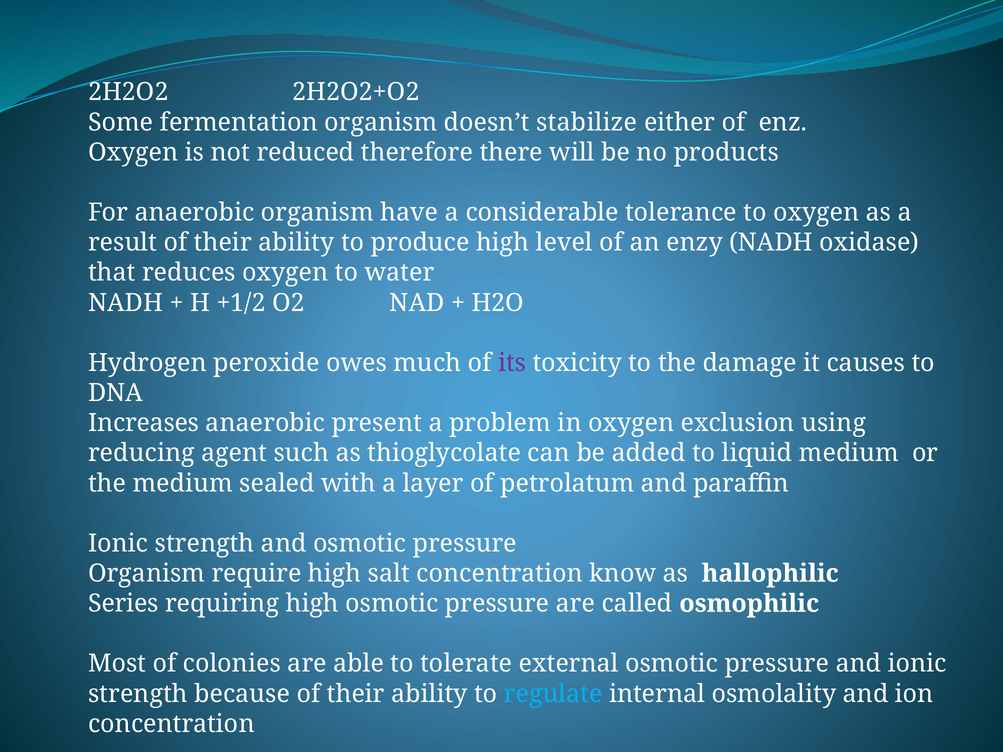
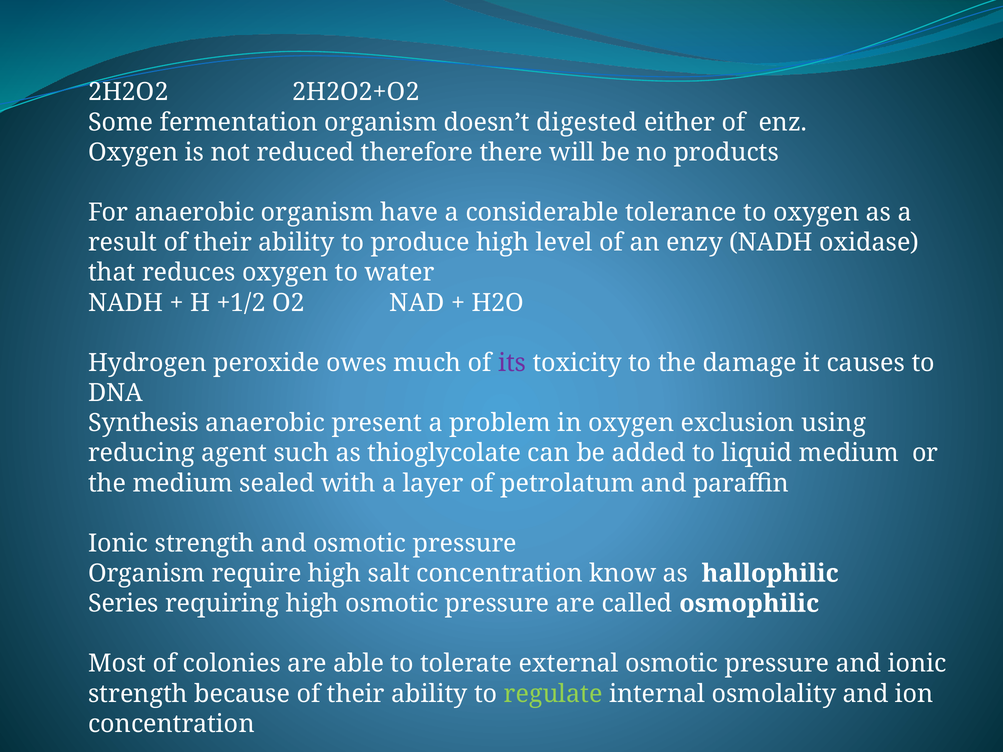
stabilize: stabilize -> digested
Increases: Increases -> Synthesis
regulate colour: light blue -> light green
